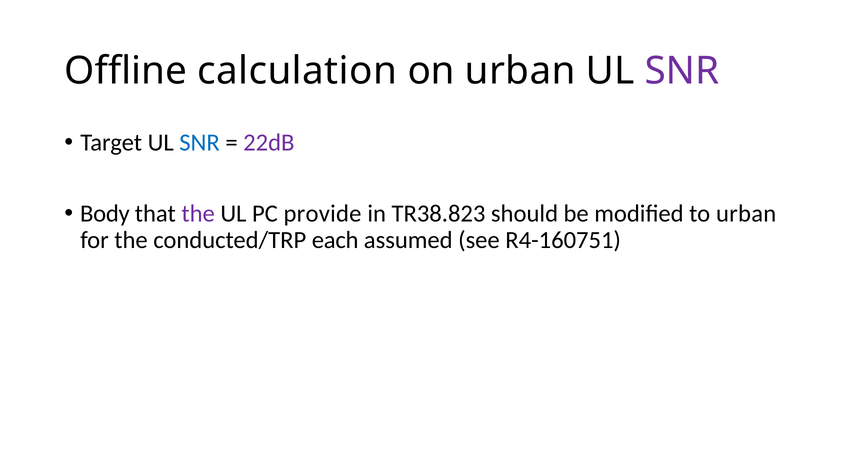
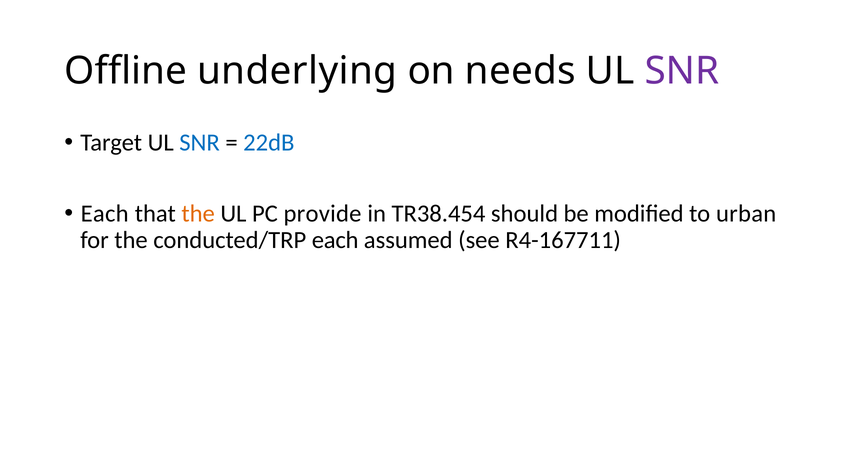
calculation: calculation -> underlying
on urban: urban -> needs
22dB colour: purple -> blue
Body at (105, 214): Body -> Each
the at (198, 214) colour: purple -> orange
TR38.823: TR38.823 -> TR38.454
R4-160751: R4-160751 -> R4-167711
